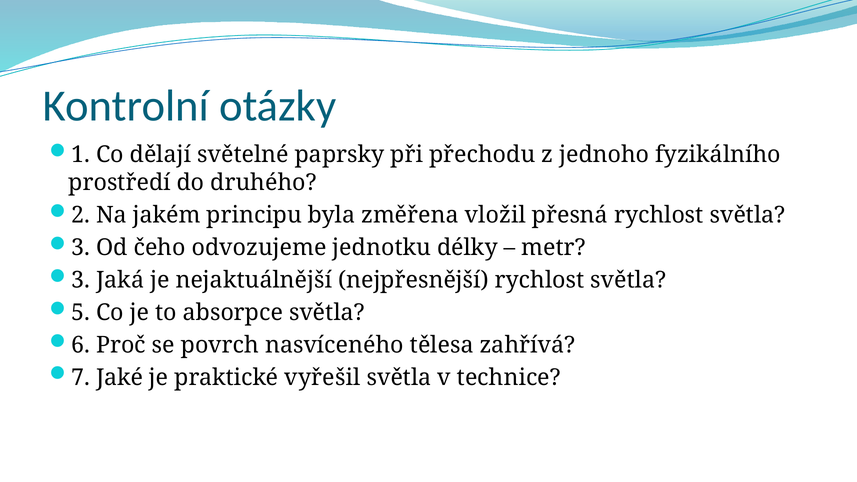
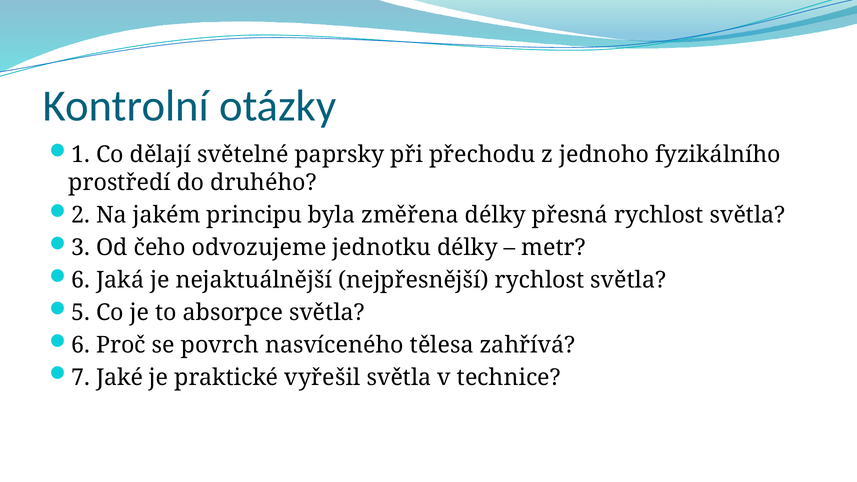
změřena vložil: vložil -> délky
3 at (81, 280): 3 -> 6
